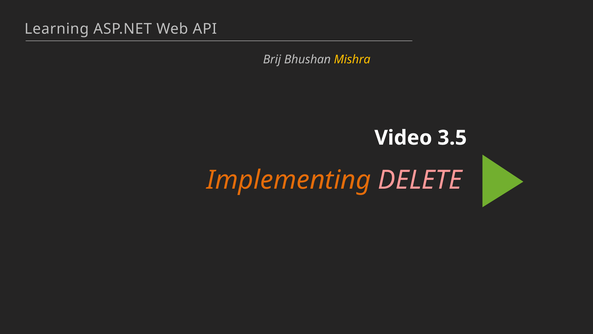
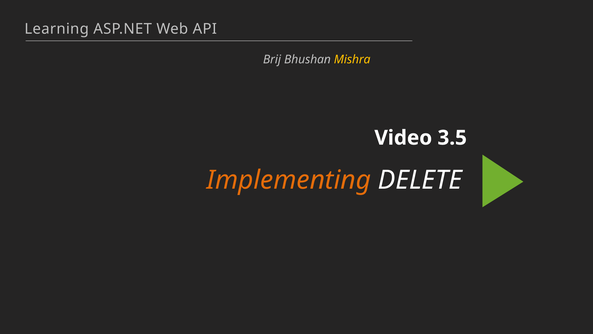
DELETE colour: pink -> white
